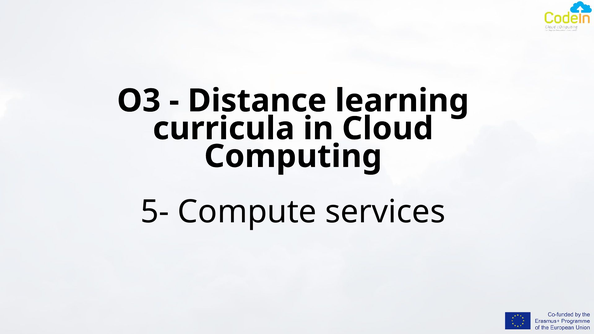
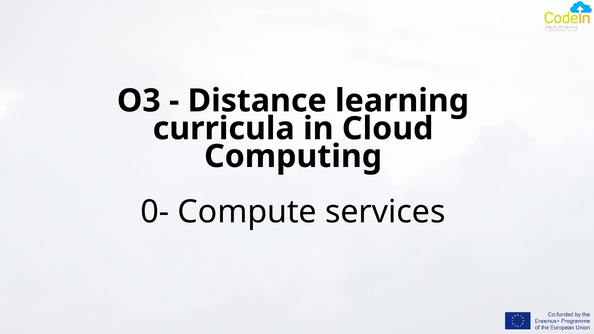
5-: 5- -> 0-
